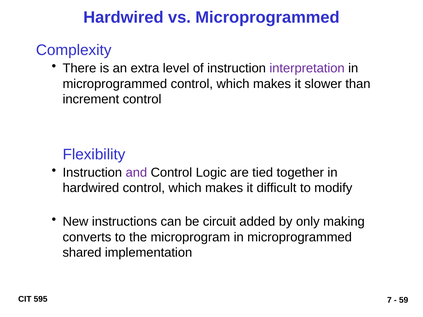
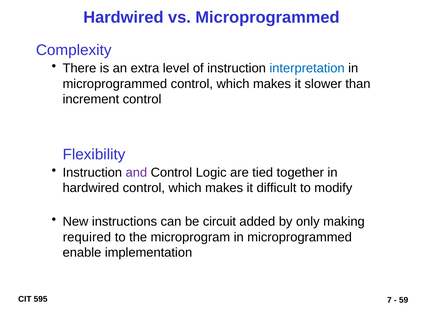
interpretation colour: purple -> blue
converts: converts -> required
shared: shared -> enable
